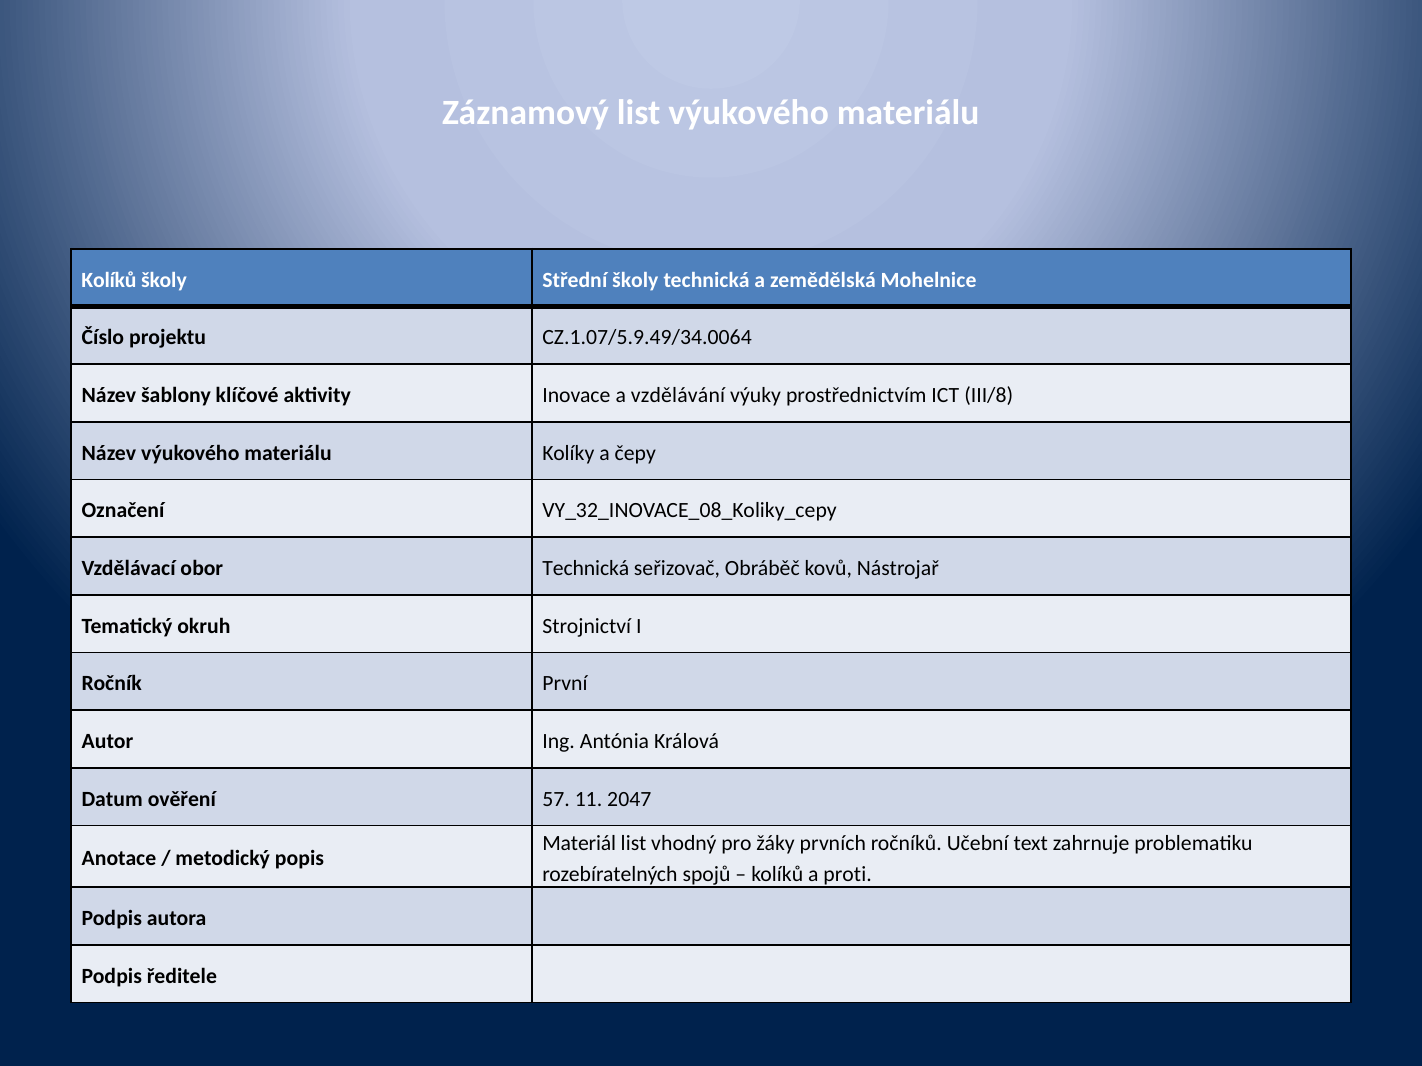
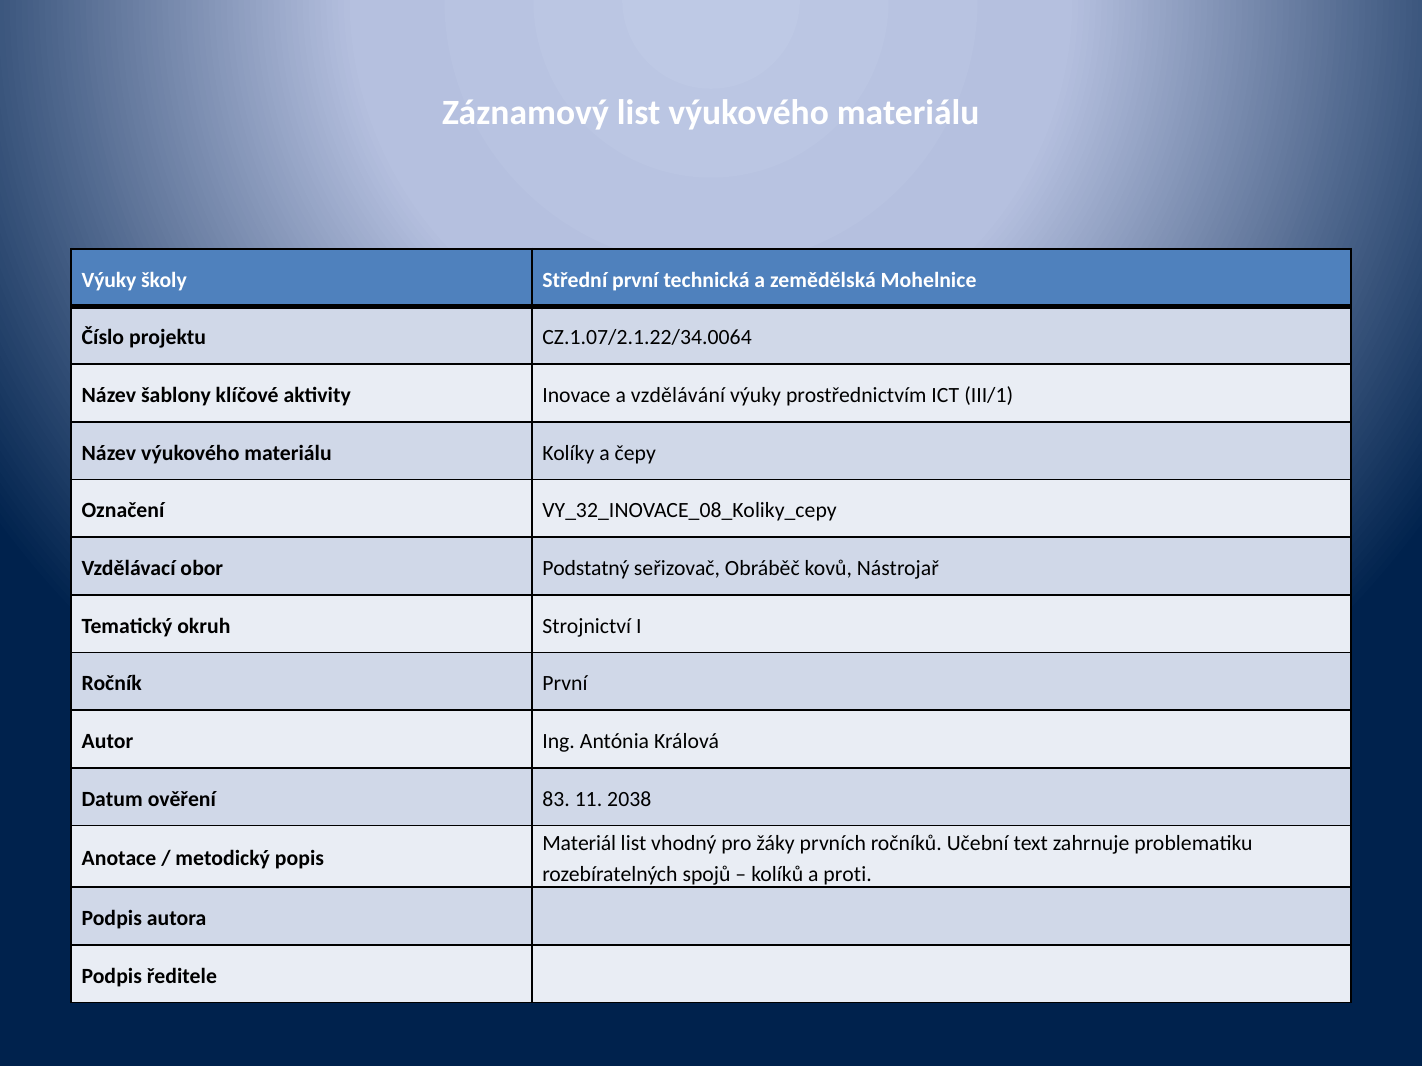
Kolíků at (109, 280): Kolíků -> Výuky
Střední školy: školy -> první
CZ.1.07/5.9.49/34.0064: CZ.1.07/5.9.49/34.0064 -> CZ.1.07/2.1.22/34.0064
III/8: III/8 -> III/1
obor Technická: Technická -> Podstatný
57: 57 -> 83
2047: 2047 -> 2038
